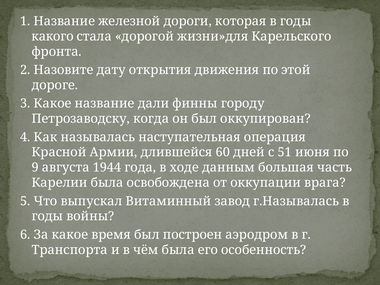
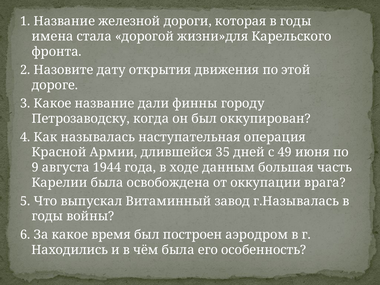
какого: какого -> имена
60: 60 -> 35
51: 51 -> 49
Транспорта: Транспорта -> Находились
